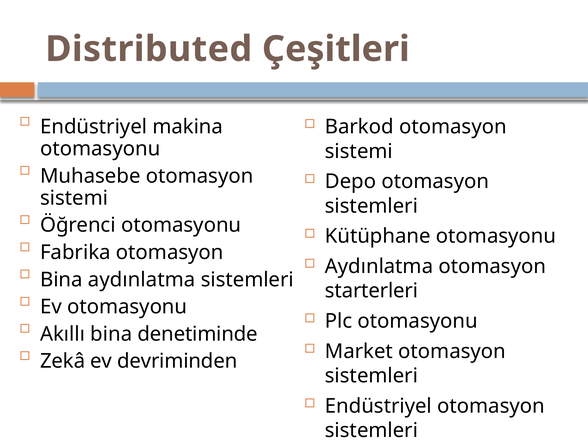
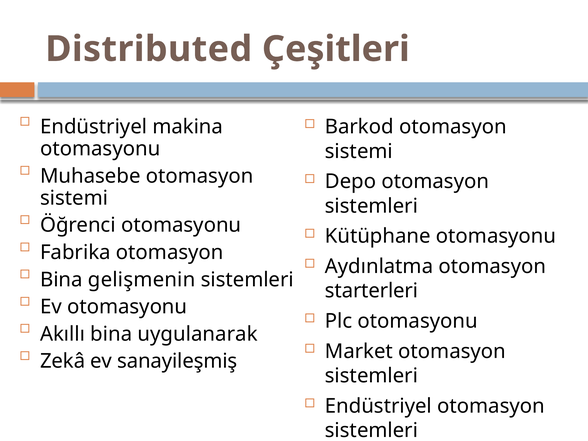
Bina aydınlatma: aydınlatma -> gelişmenin
denetiminde: denetiminde -> uygulanarak
devriminden: devriminden -> sanayileşmiş
